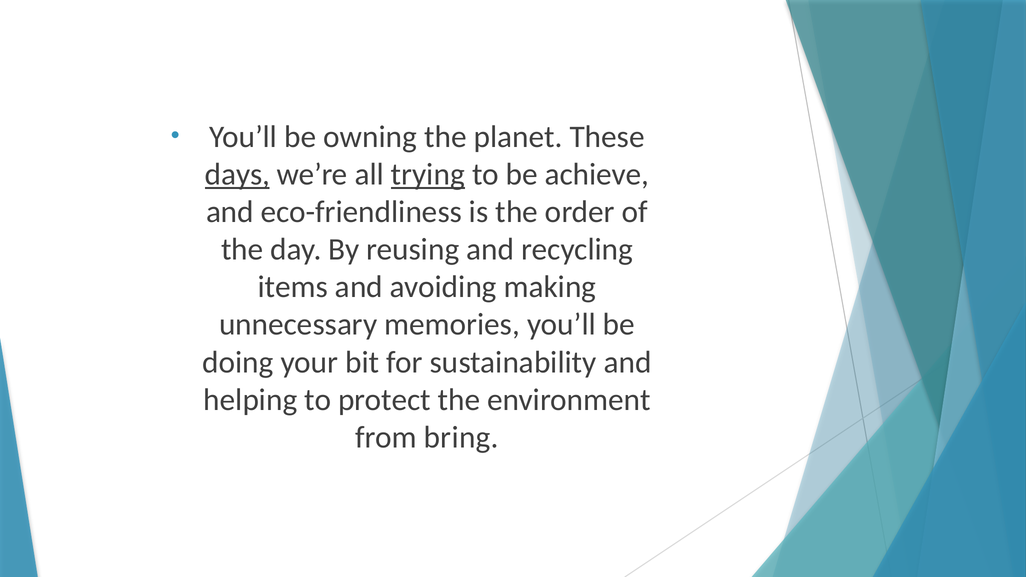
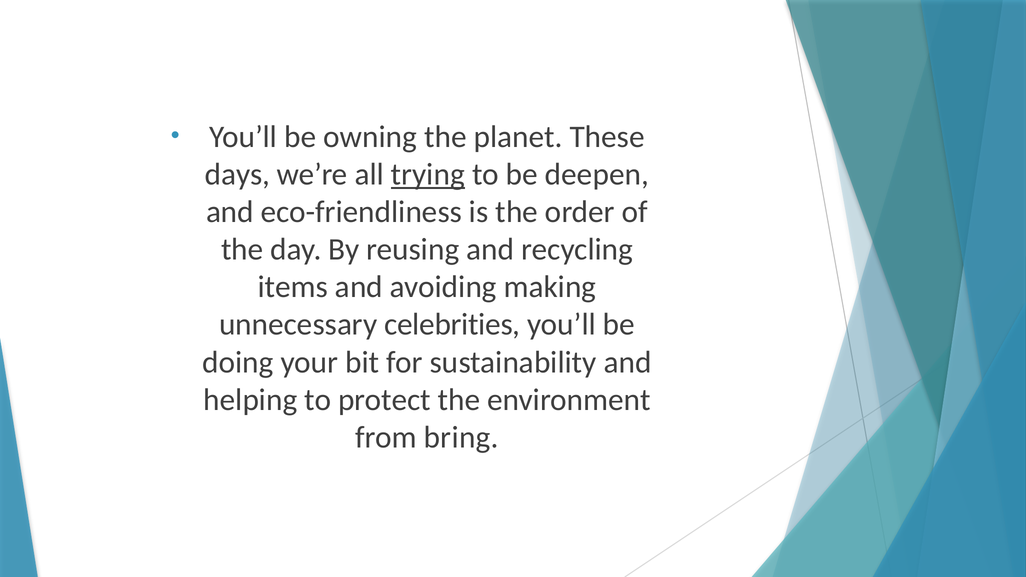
days underline: present -> none
achieve: achieve -> deepen
memories: memories -> celebrities
